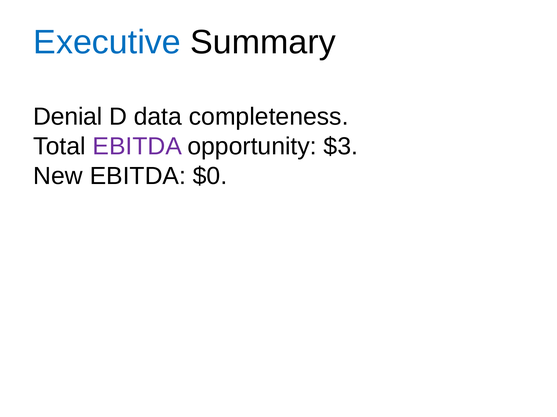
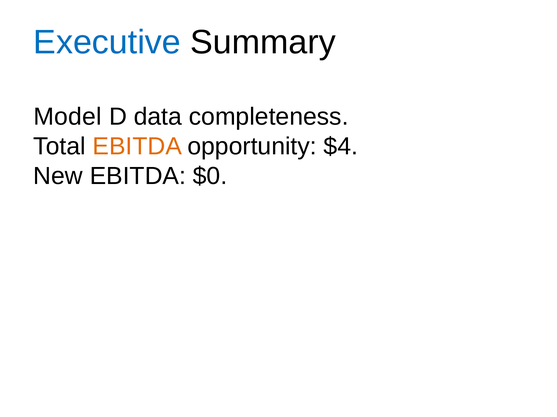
Denial: Denial -> Model
EBITDA at (137, 147) colour: purple -> orange
$3: $3 -> $4
